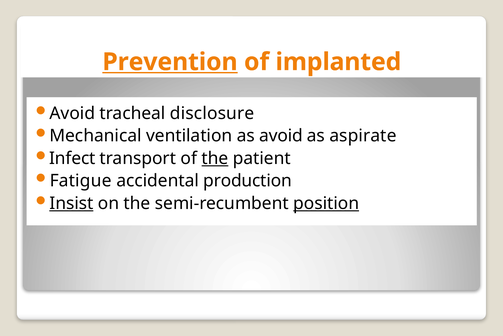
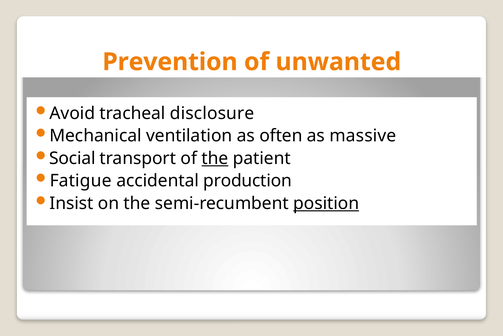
Prevention underline: present -> none
implanted: implanted -> unwanted
as avoid: avoid -> often
aspirate: aspirate -> massive
Infect: Infect -> Social
Insist underline: present -> none
